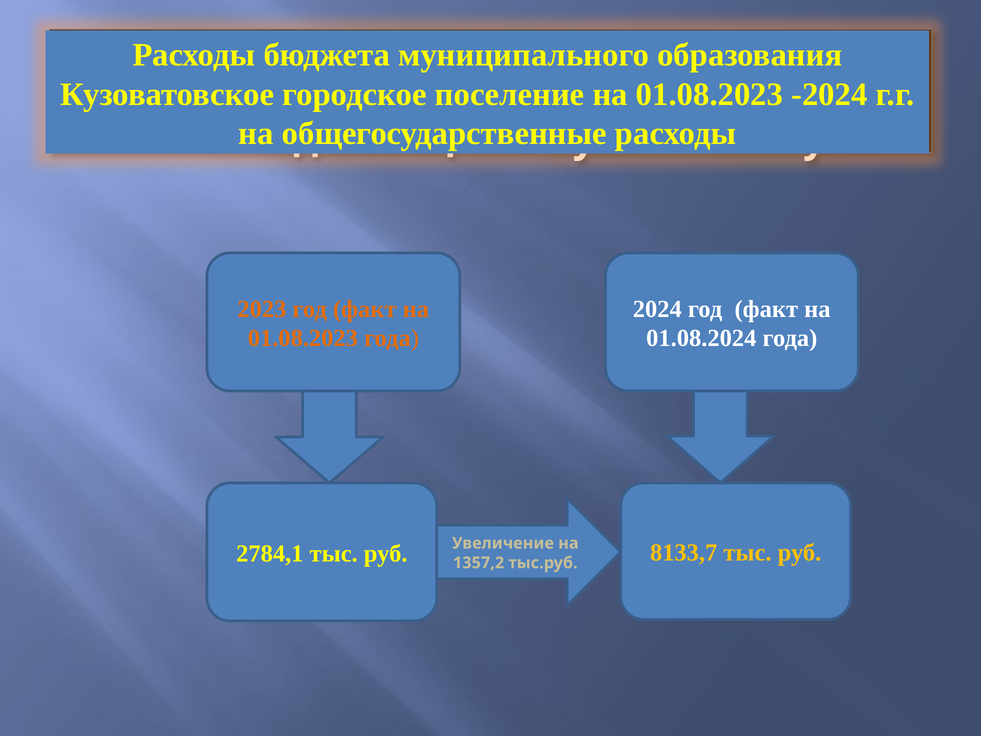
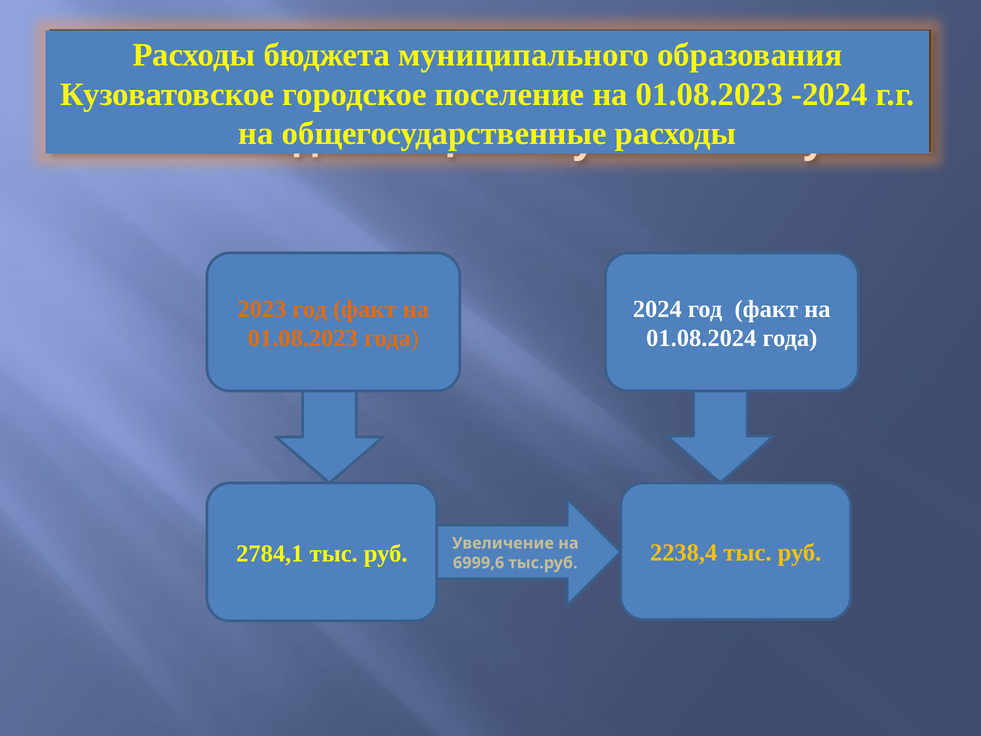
8133,7: 8133,7 -> 2238,4
1357,2: 1357,2 -> 6999,6
